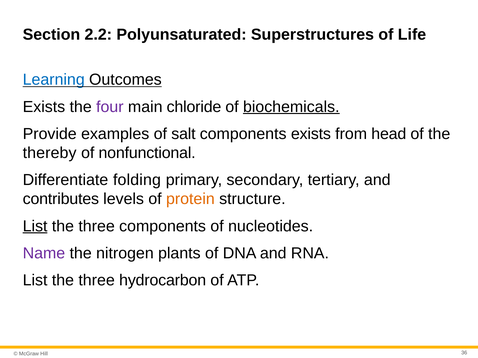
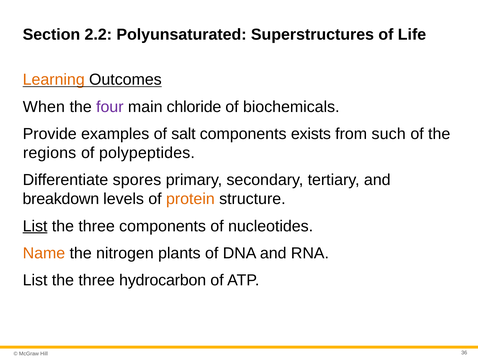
Learning colour: blue -> orange
Exists at (44, 107): Exists -> When
biochemicals underline: present -> none
head: head -> such
thereby: thereby -> regions
nonfunctional: nonfunctional -> polypeptides
folding: folding -> spores
contributes: contributes -> breakdown
Name colour: purple -> orange
